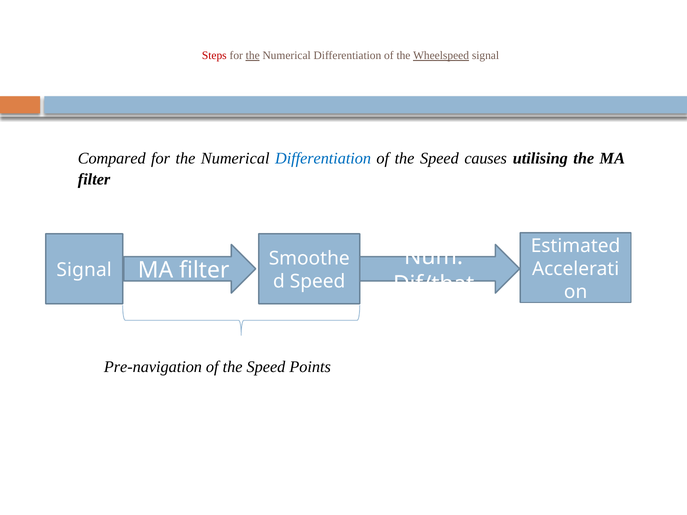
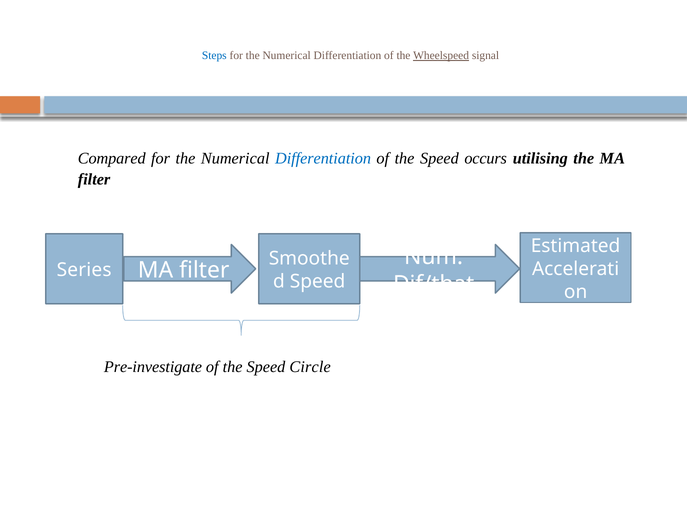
Steps colour: red -> blue
the at (253, 56) underline: present -> none
causes: causes -> occurs
Signal at (84, 270): Signal -> Series
Pre-navigation: Pre-navigation -> Pre-investigate
Points: Points -> Circle
